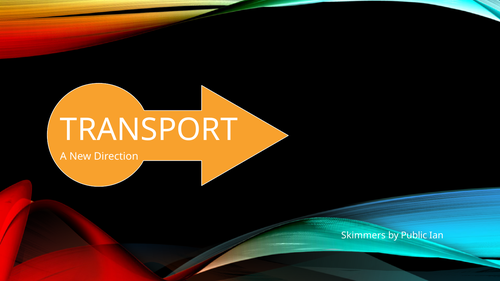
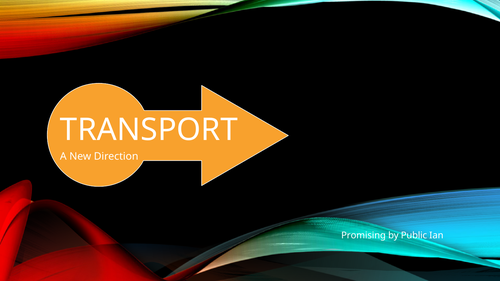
Skimmers: Skimmers -> Promising
